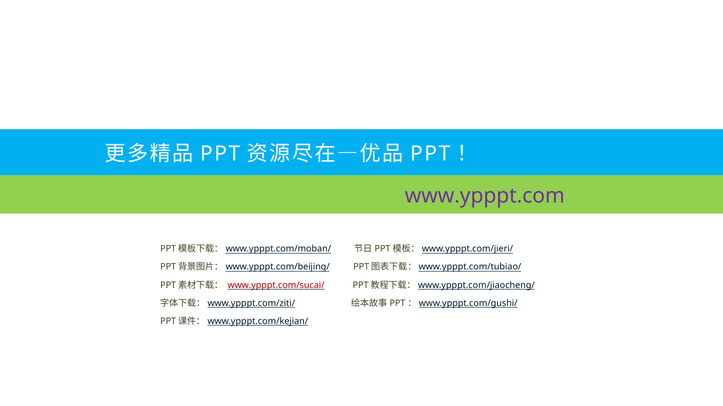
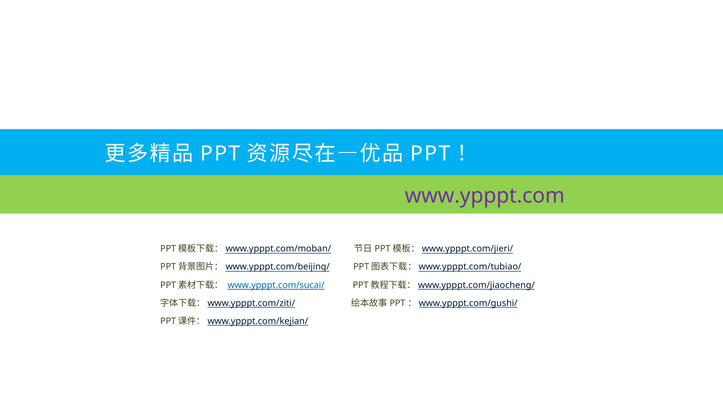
www.ypppt.com/sucai/ colour: red -> blue
